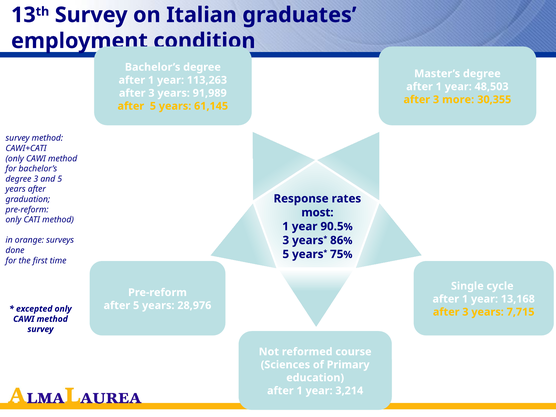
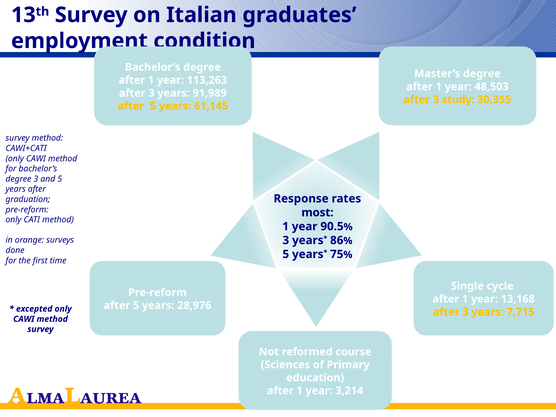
more: more -> study
